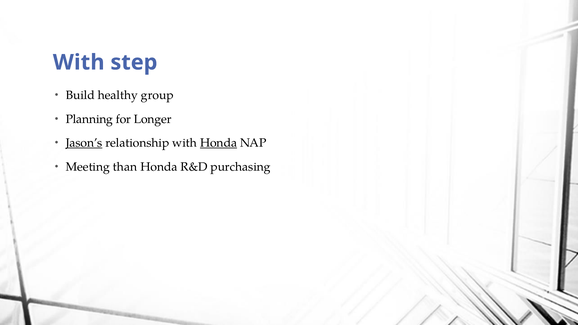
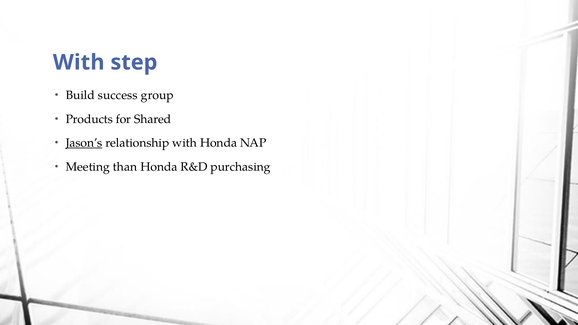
healthy: healthy -> success
Planning: Planning -> Products
Longer: Longer -> Shared
Honda at (219, 143) underline: present -> none
